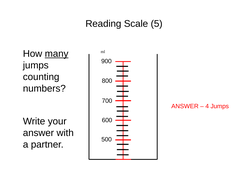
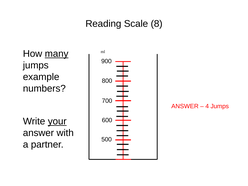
5: 5 -> 8
counting: counting -> example
your underline: none -> present
